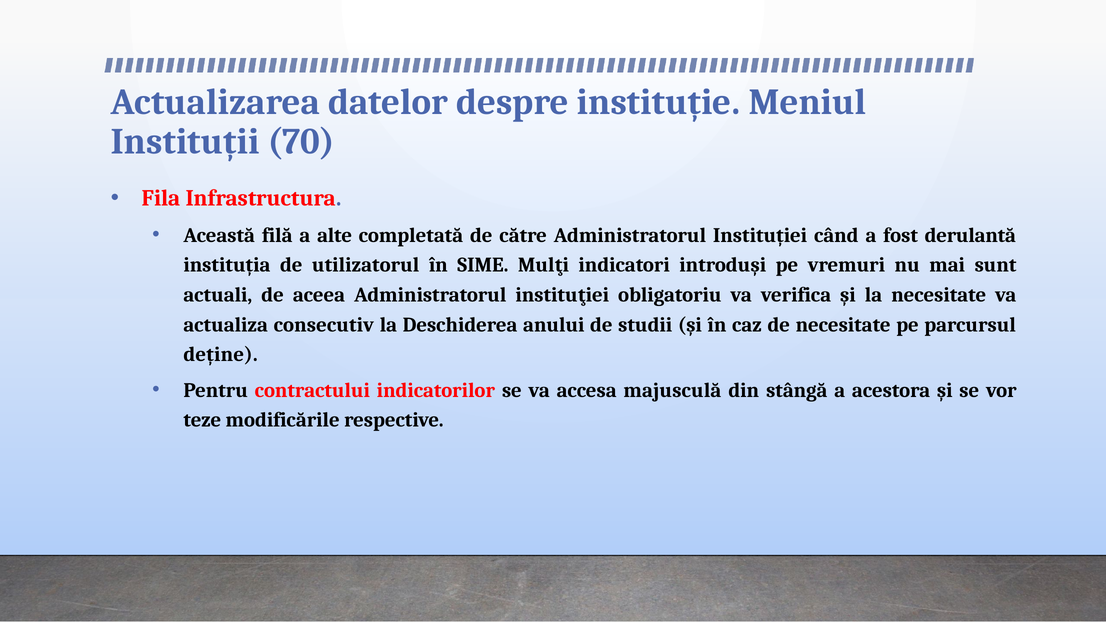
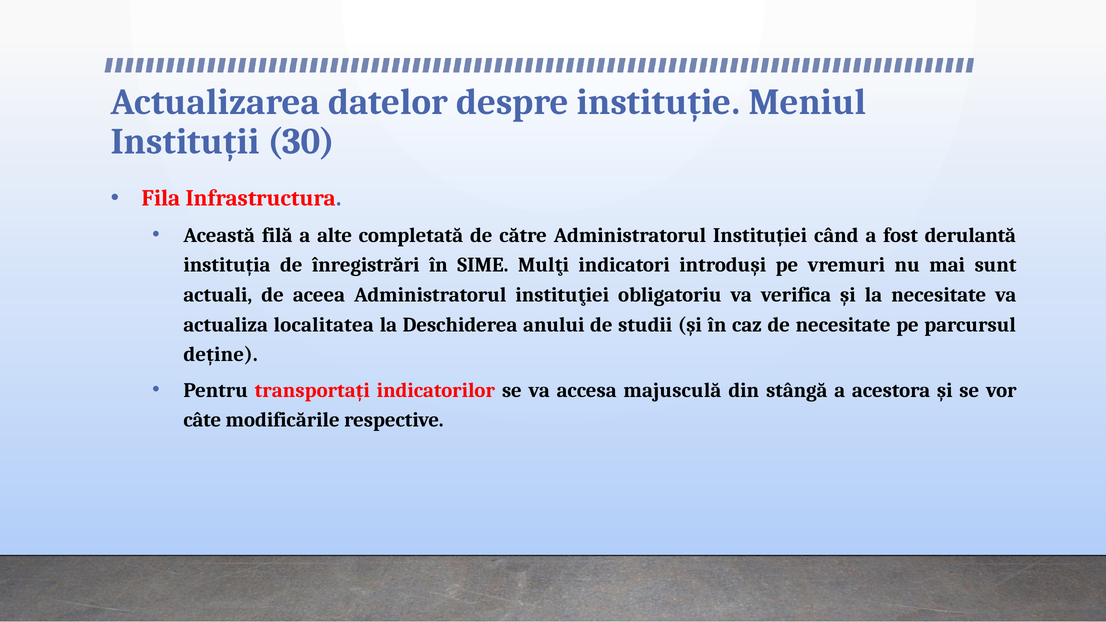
70: 70 -> 30
utilizatorul: utilizatorul -> înregistrări
consecutiv: consecutiv -> localitatea
contractului: contractului -> transportați
teze: teze -> câte
